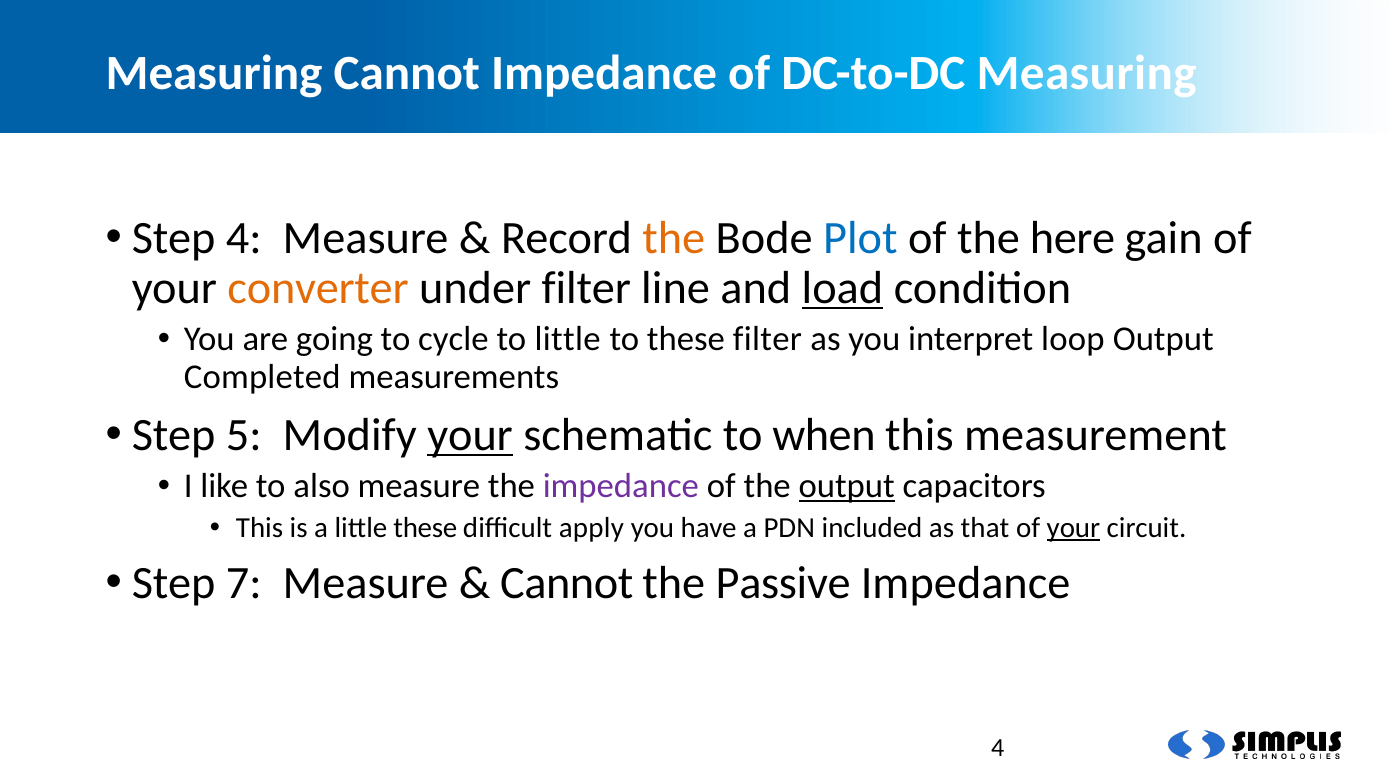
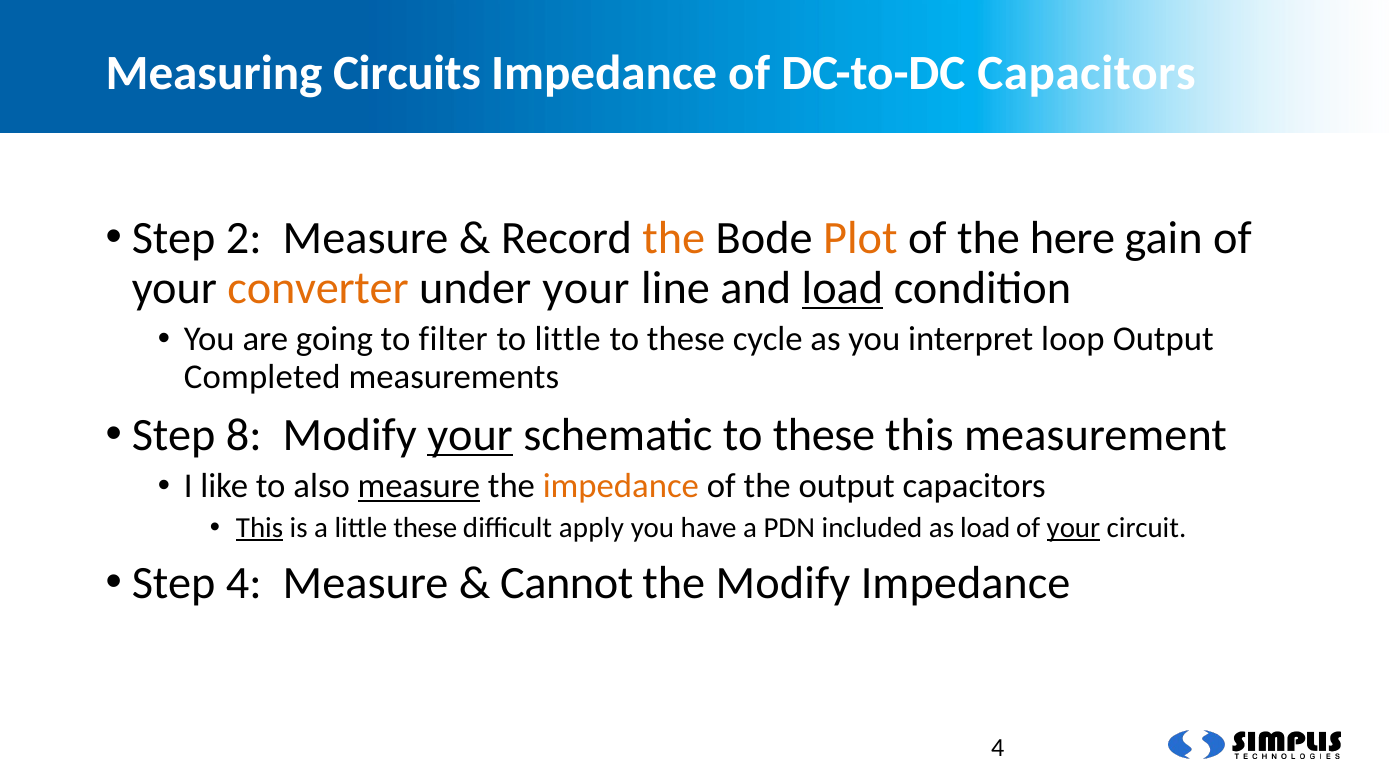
Measuring Cannot: Cannot -> Circuits
DC-to-DC Measuring: Measuring -> Capacitors
Step 4: 4 -> 2
Plot colour: blue -> orange
under filter: filter -> your
cycle: cycle -> filter
these filter: filter -> cycle
5: 5 -> 8
schematic to when: when -> these
measure at (419, 486) underline: none -> present
impedance at (621, 486) colour: purple -> orange
output at (847, 486) underline: present -> none
This at (260, 527) underline: none -> present
as that: that -> load
Step 7: 7 -> 4
the Passive: Passive -> Modify
